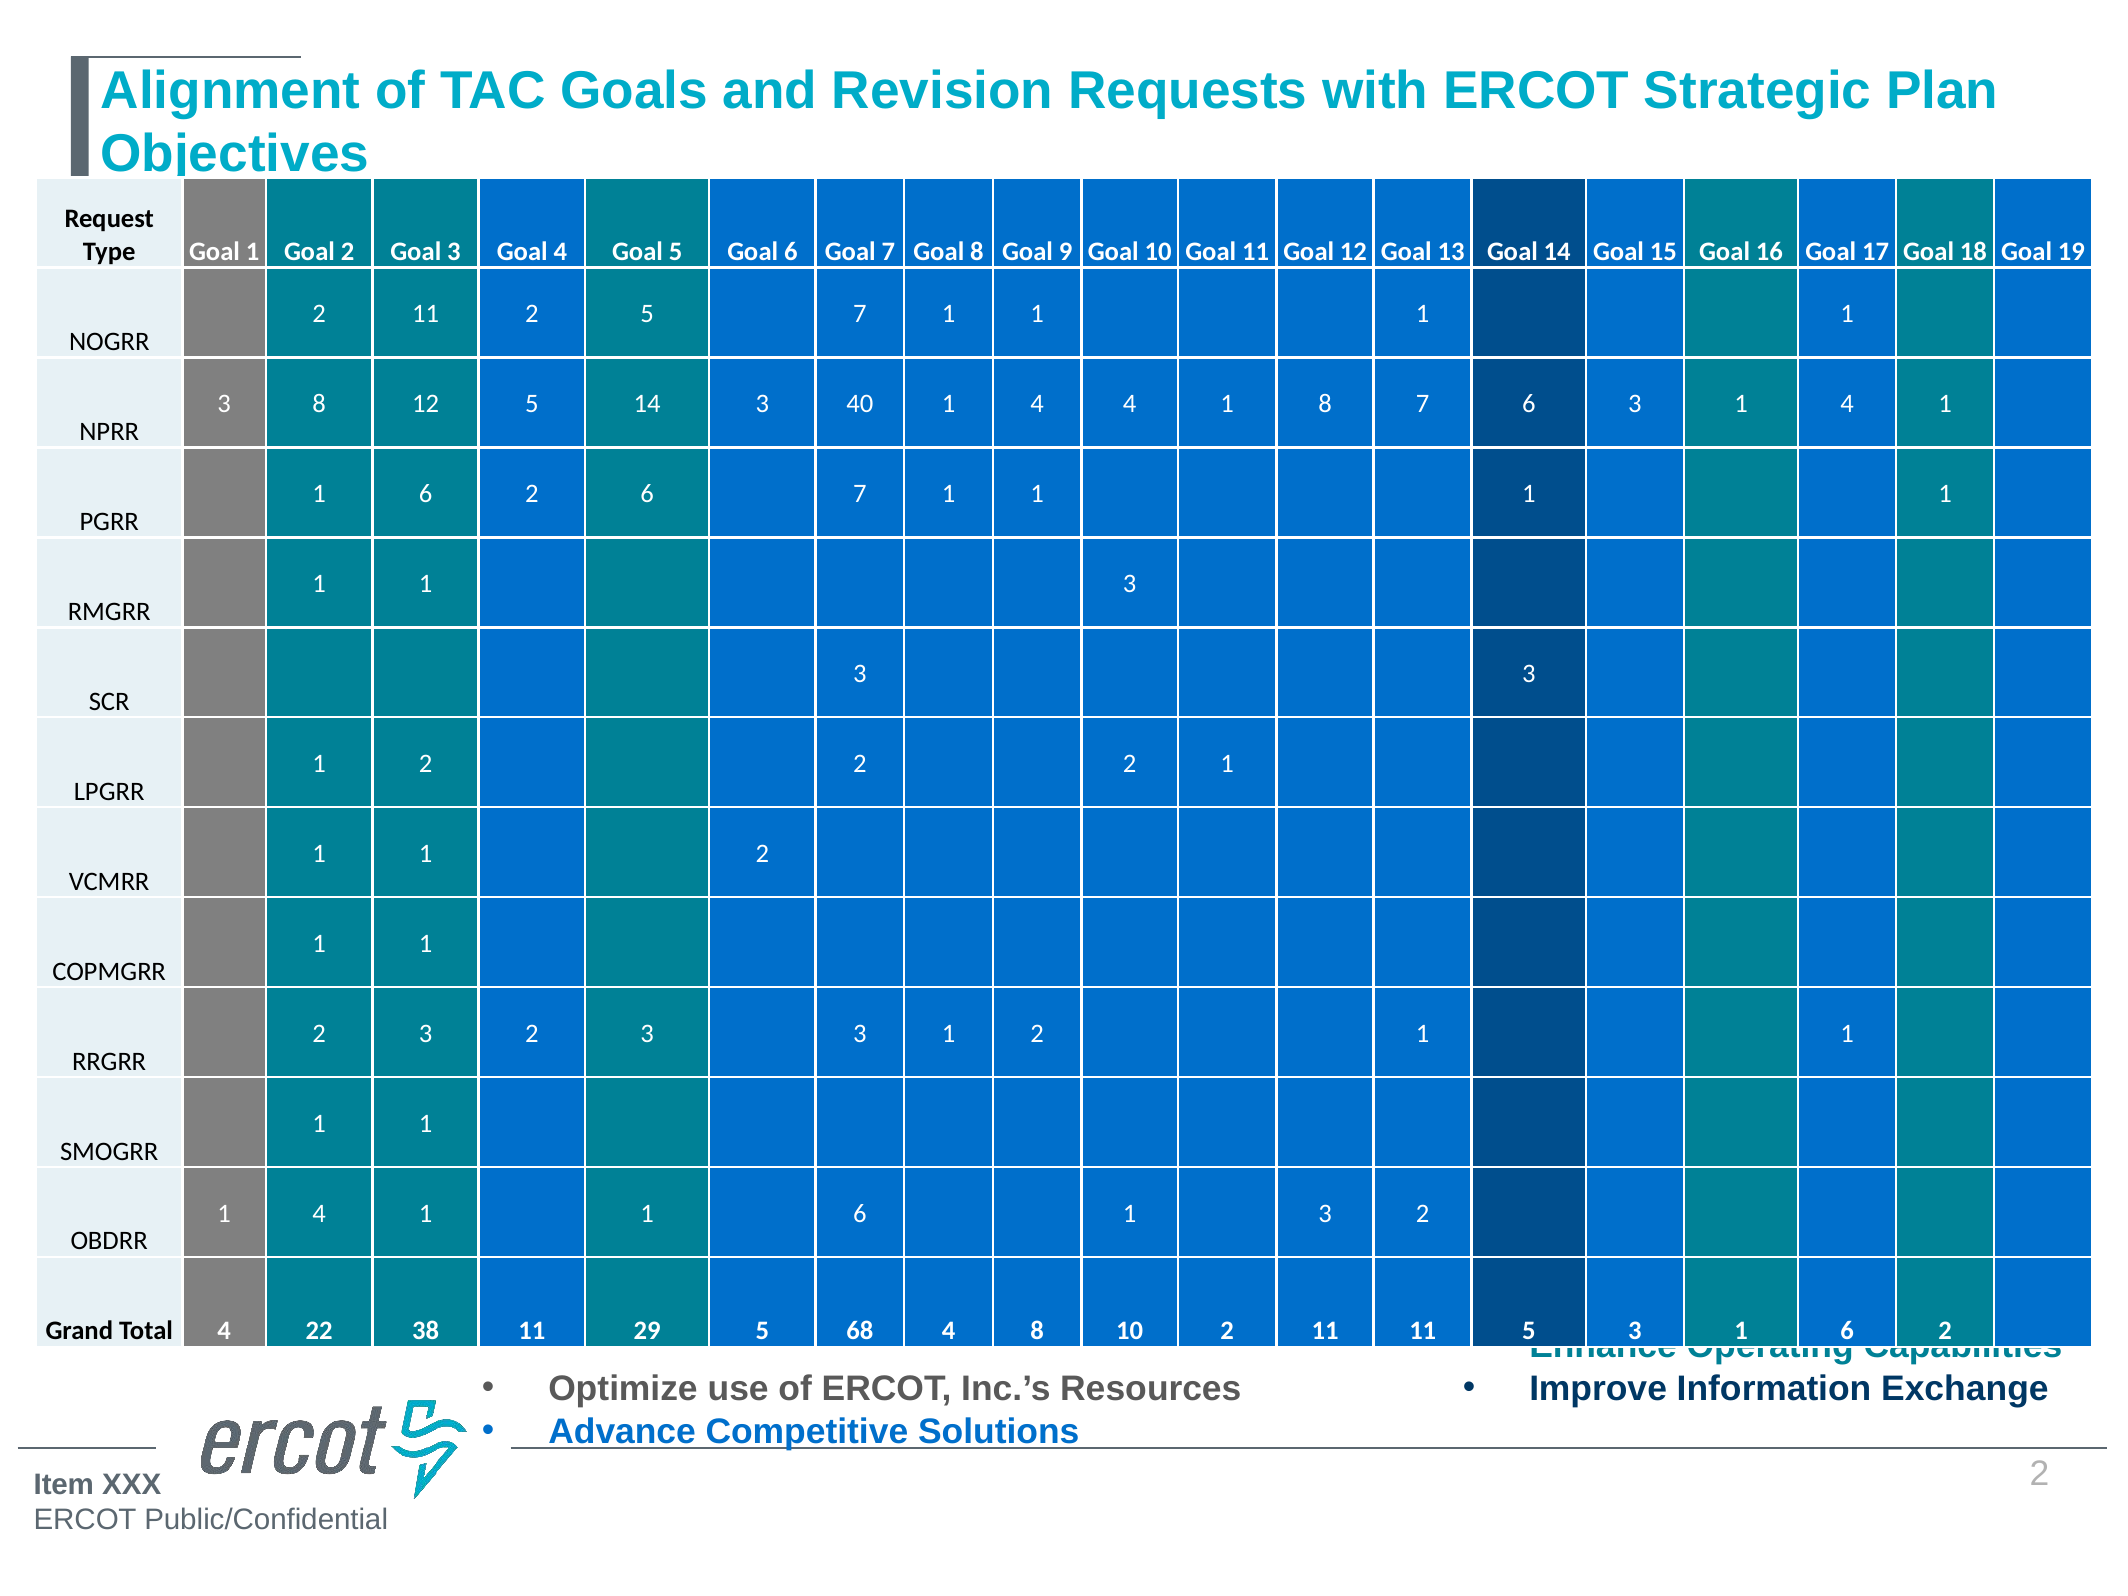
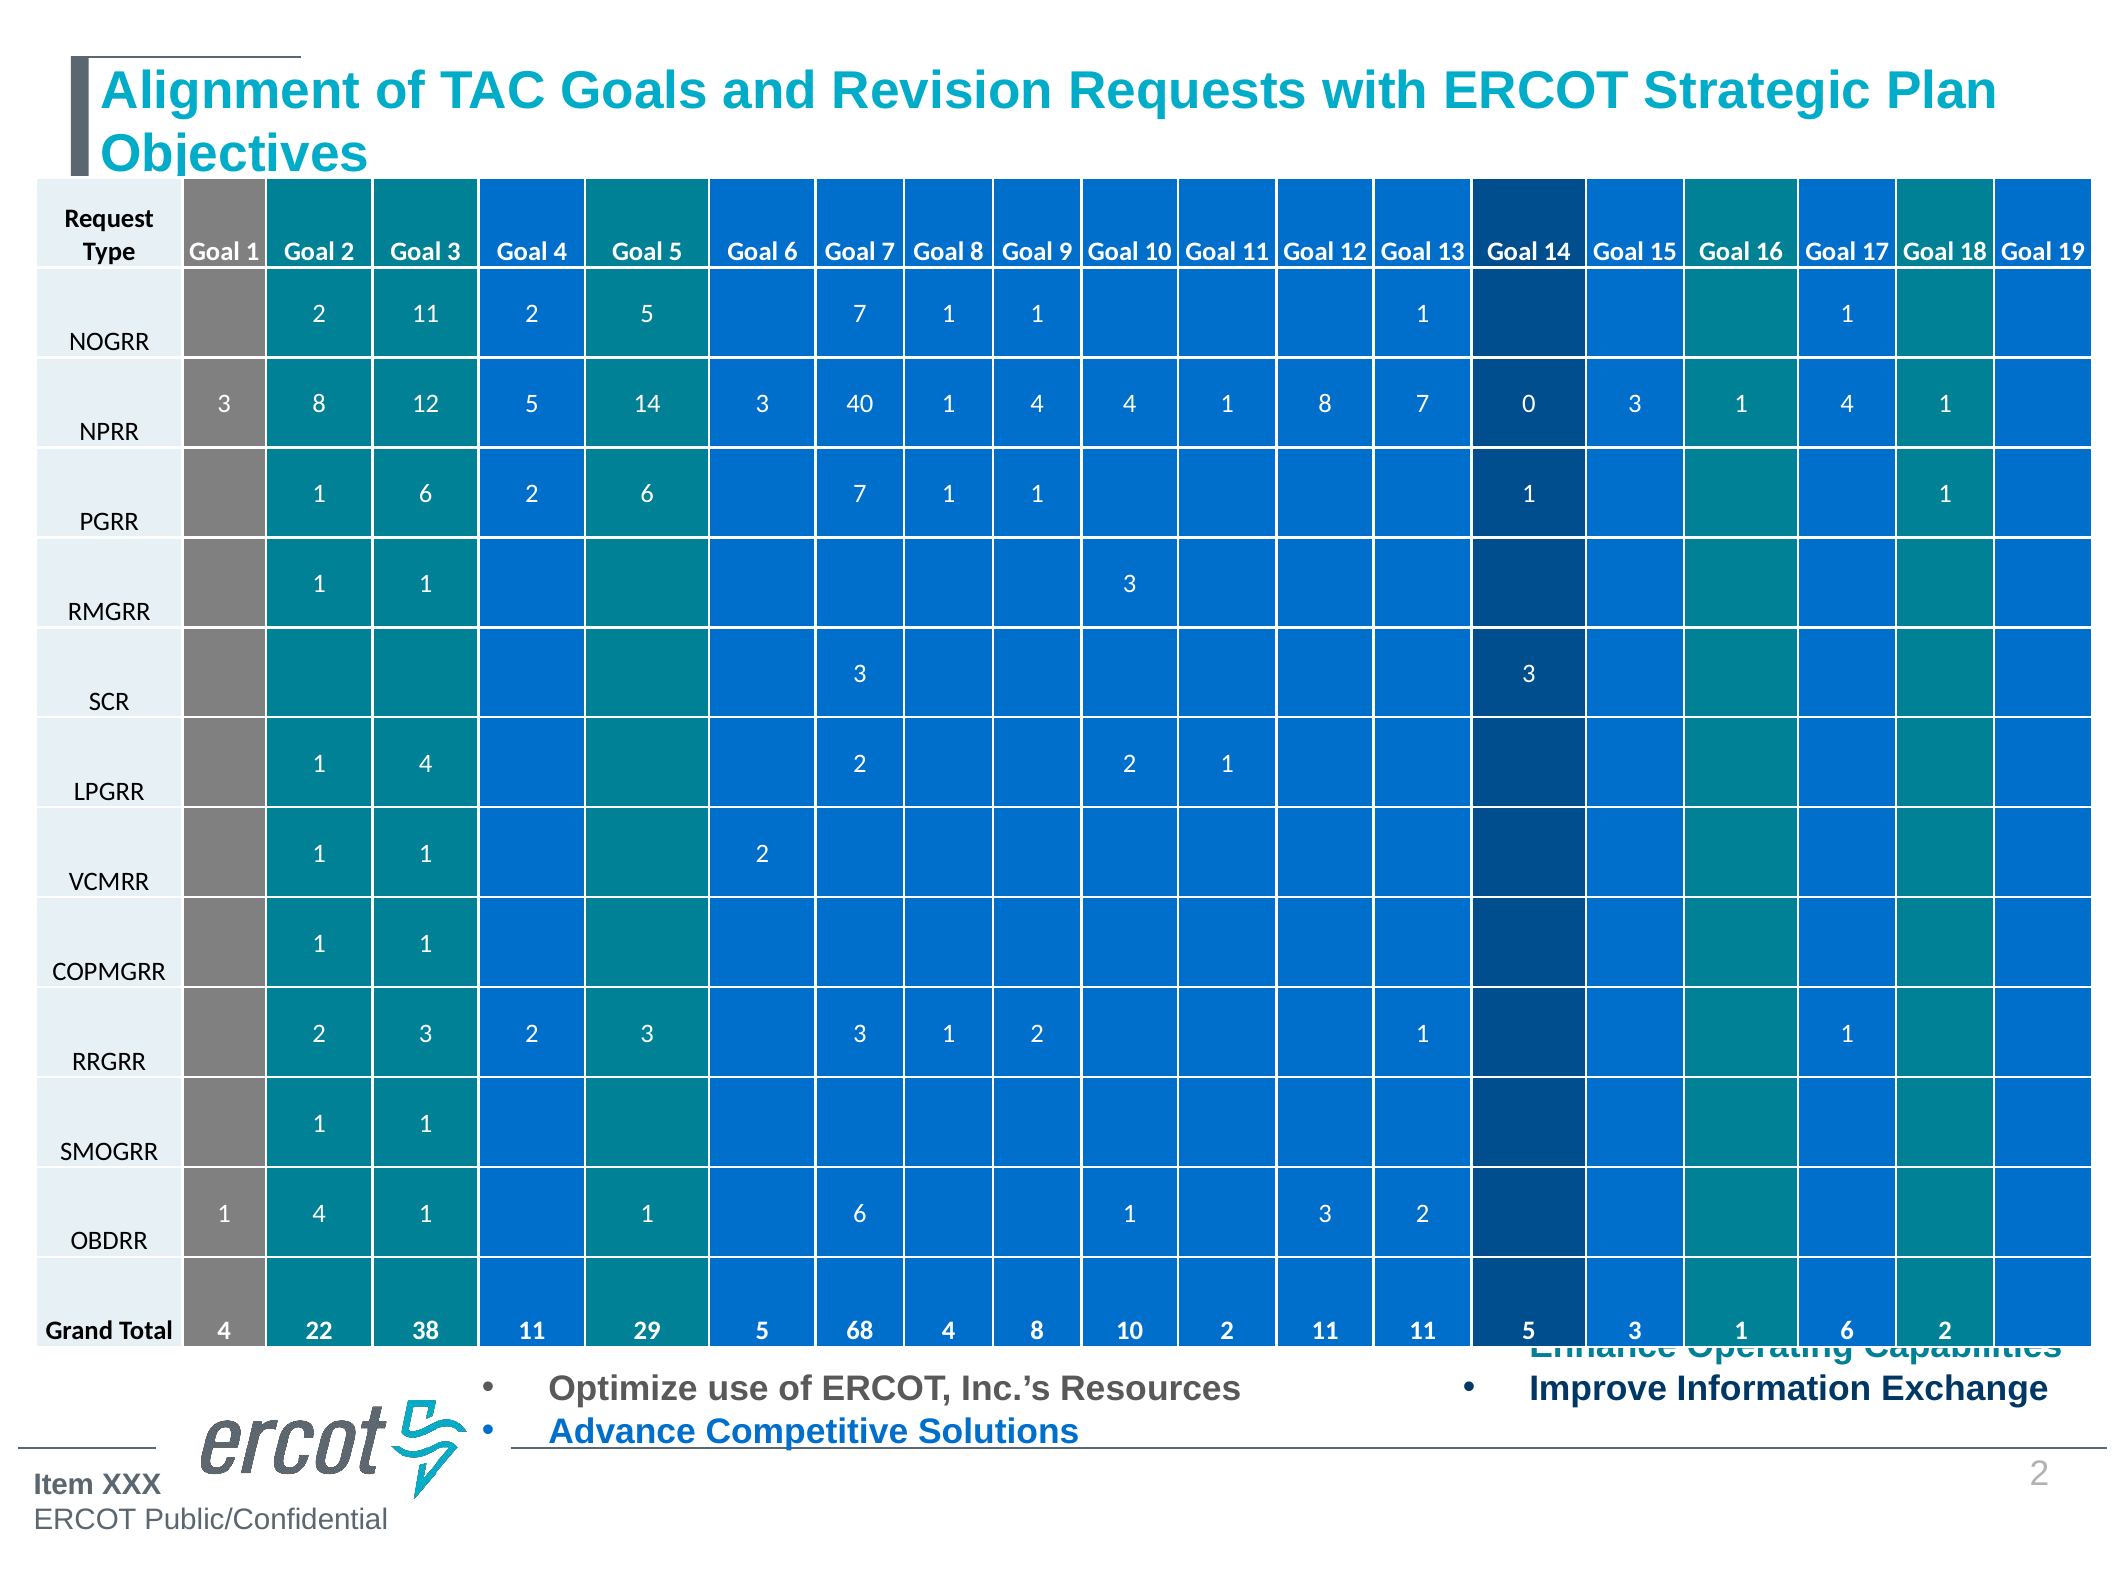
7 6: 6 -> 0
2 at (426, 764): 2 -> 4
